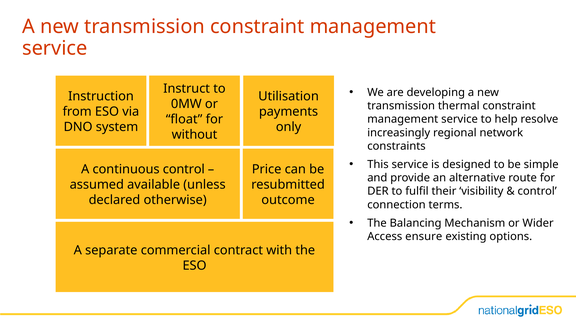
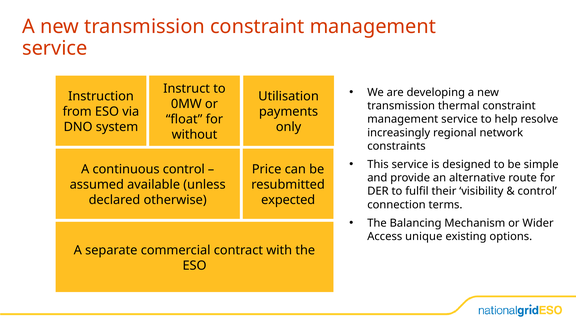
outcome: outcome -> expected
ensure: ensure -> unique
